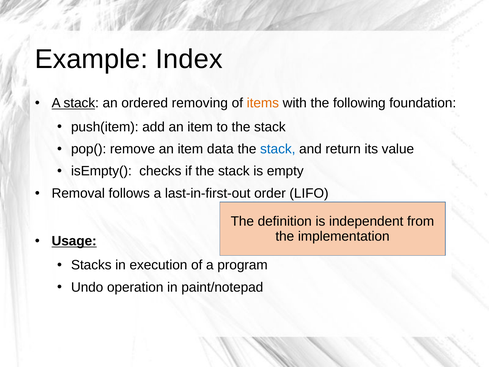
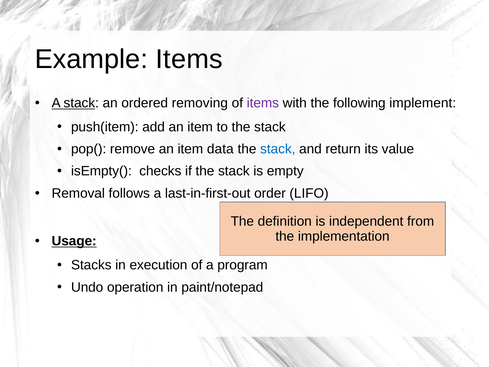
Example Index: Index -> Items
items at (263, 103) colour: orange -> purple
foundation: foundation -> implement
